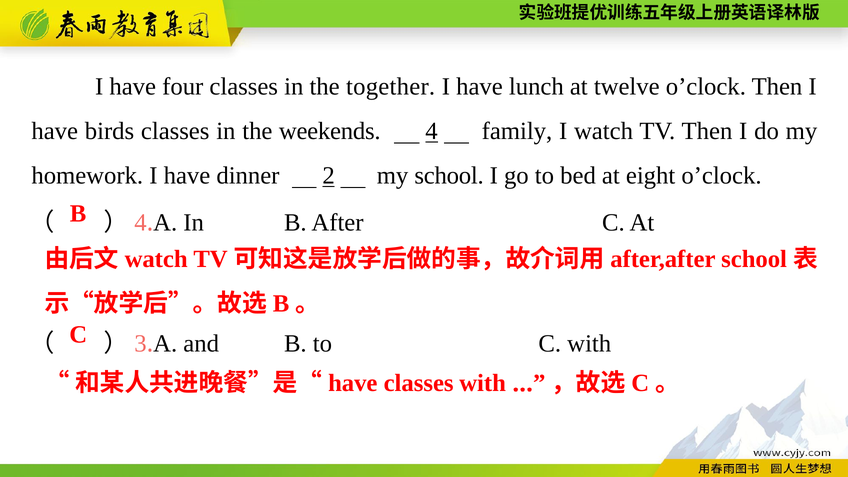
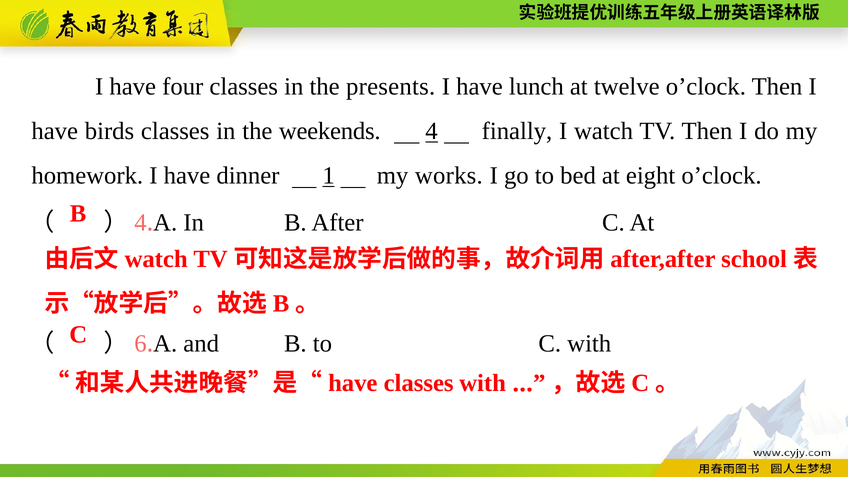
together: together -> presents
family: family -> finally
2: 2 -> 1
my school: school -> works
3: 3 -> 6
